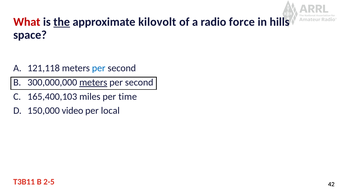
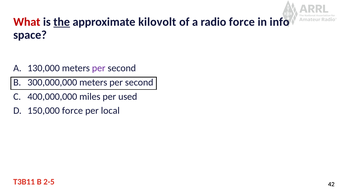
hills: hills -> info
121,118: 121,118 -> 130,000
per at (99, 68) colour: blue -> purple
meters at (93, 82) underline: present -> none
165,400,103: 165,400,103 -> 400,000,000
time: time -> used
150,000 video: video -> force
